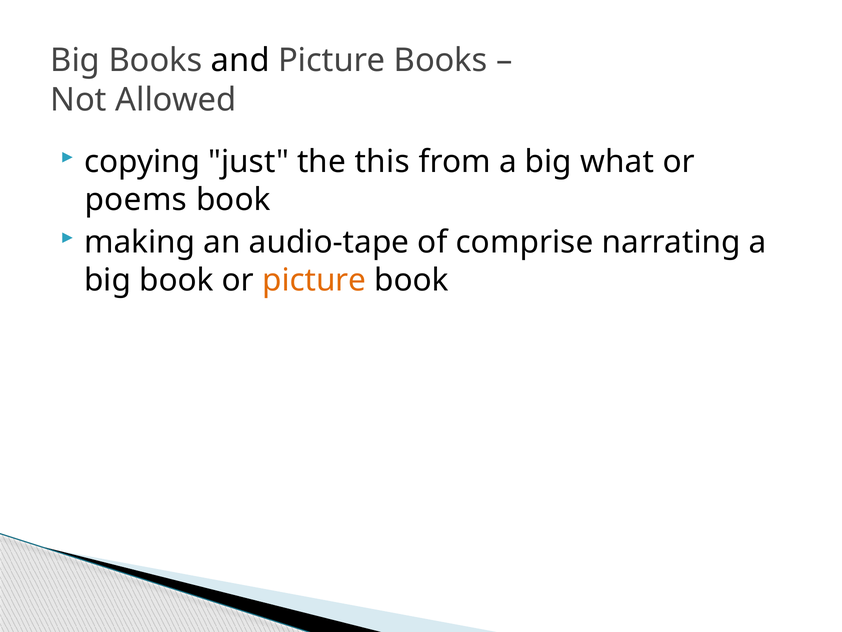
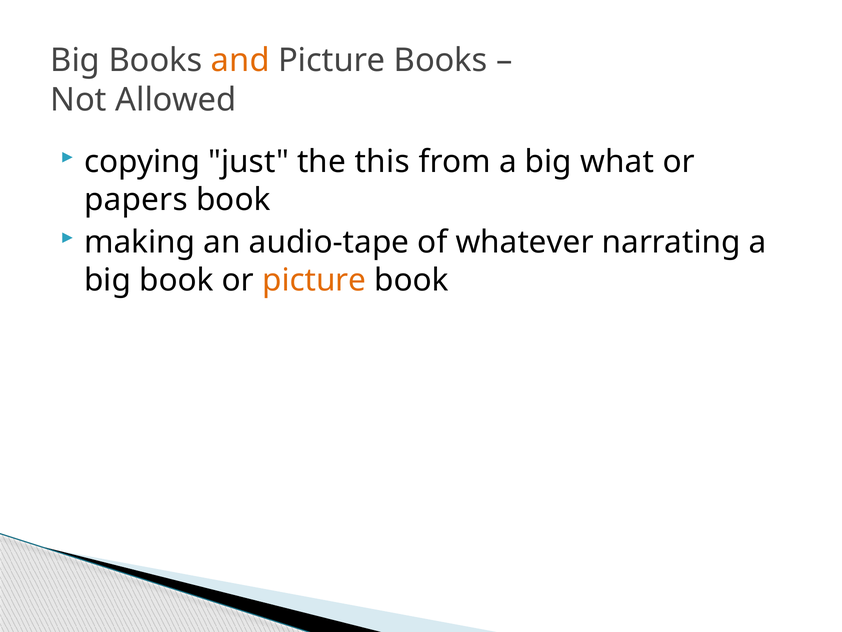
and colour: black -> orange
poems: poems -> papers
comprise: comprise -> whatever
